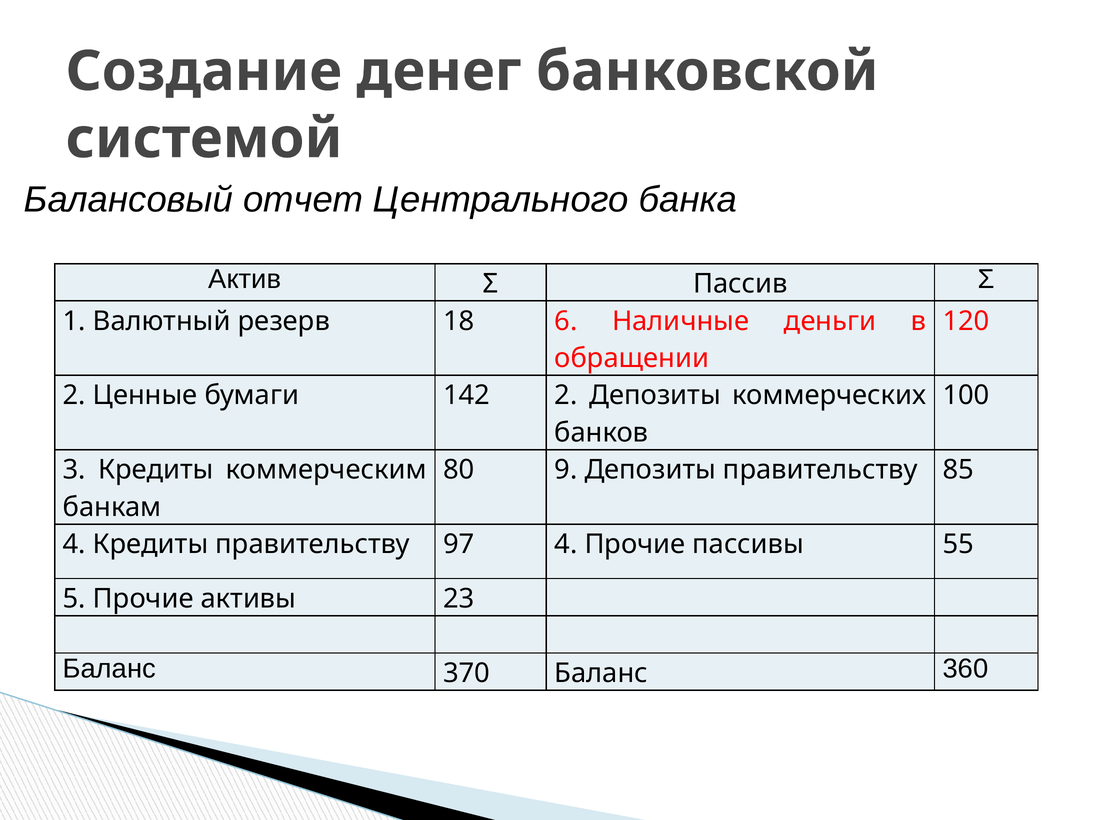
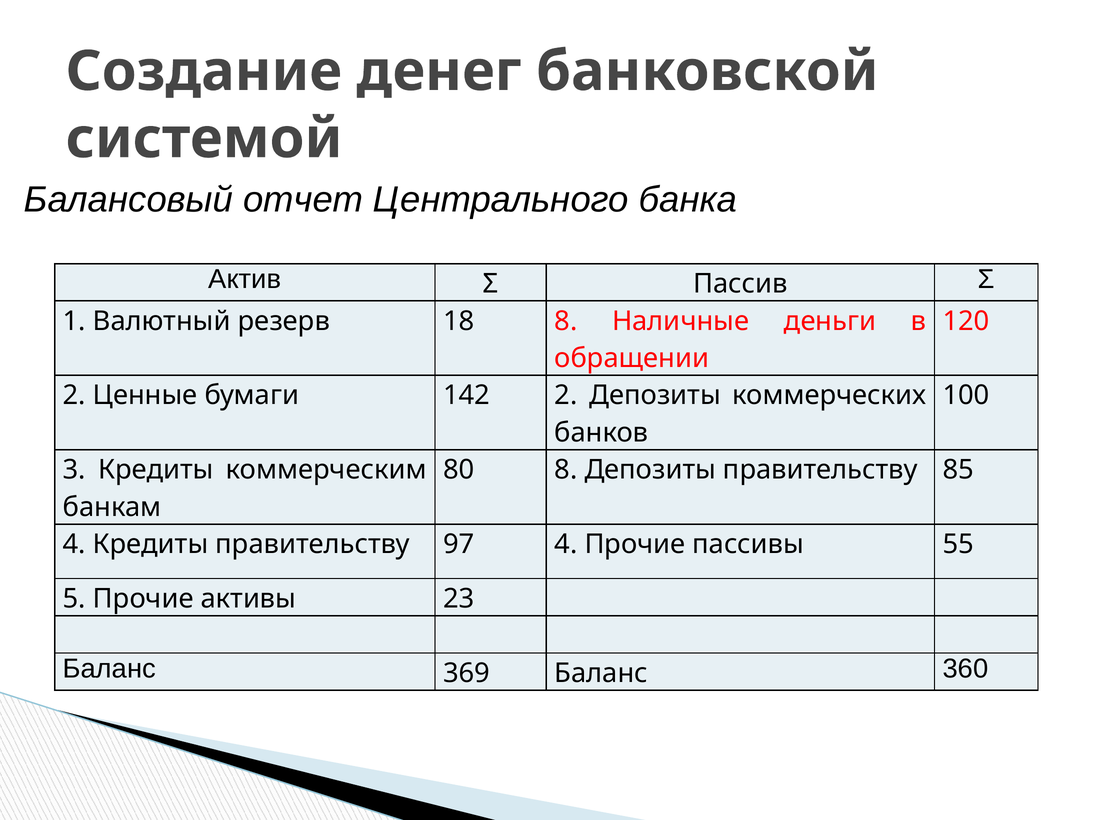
18 6: 6 -> 8
80 9: 9 -> 8
370: 370 -> 369
